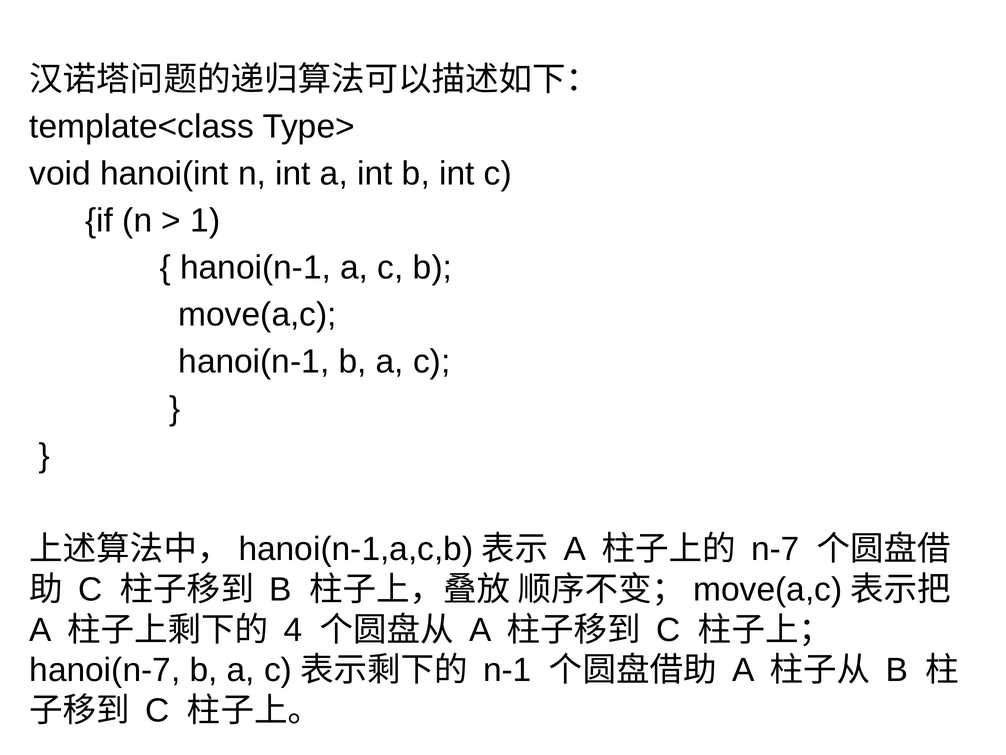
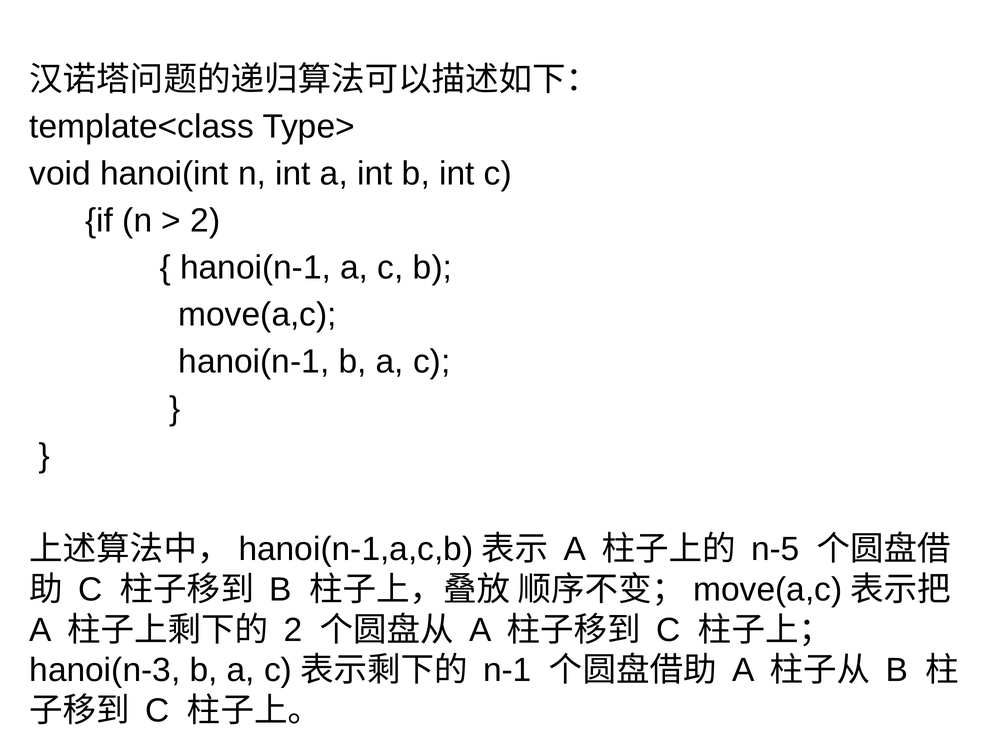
1 at (205, 221): 1 -> 2
n-7: n-7 -> n-5
4 at (293, 630): 4 -> 2
hanoi(n-7: hanoi(n-7 -> hanoi(n-3
